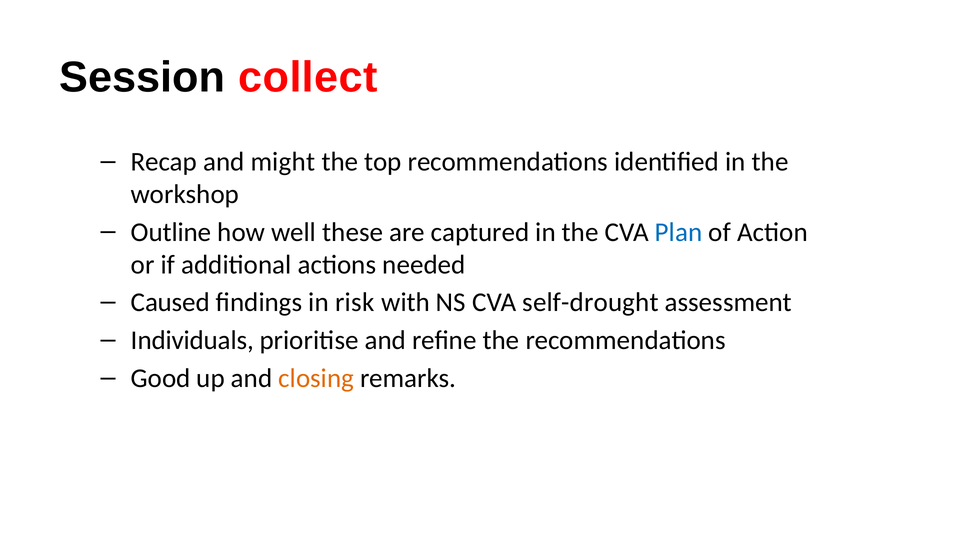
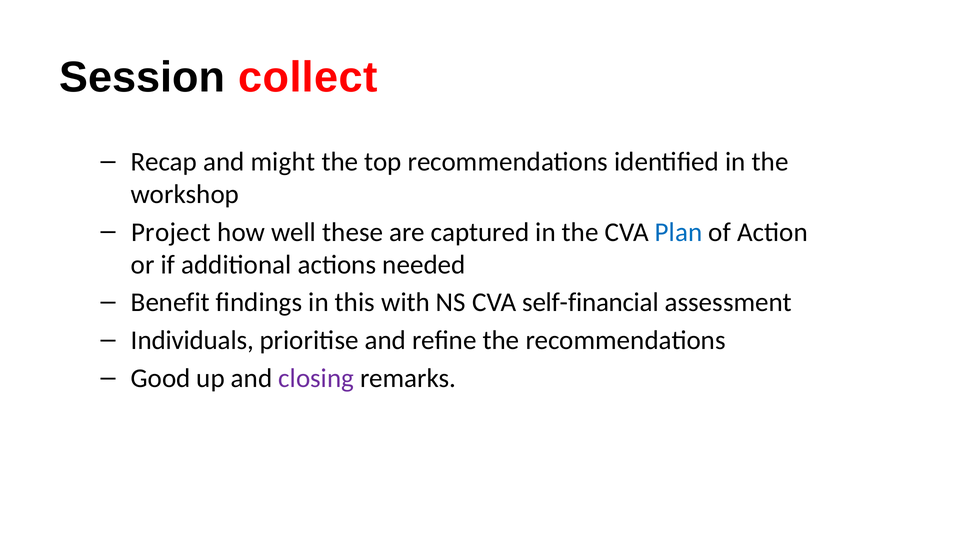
Outline: Outline -> Project
Caused: Caused -> Benefit
risk: risk -> this
self-drought: self-drought -> self-financial
closing colour: orange -> purple
